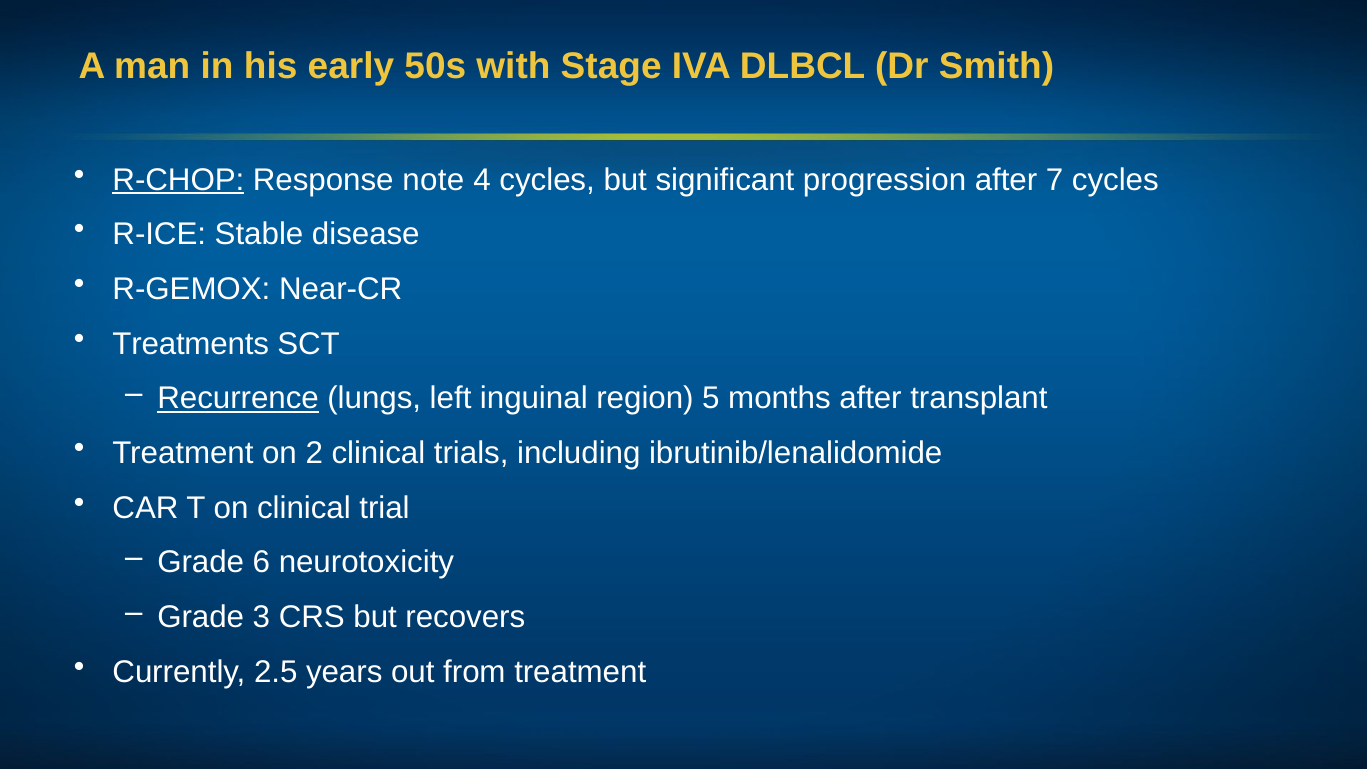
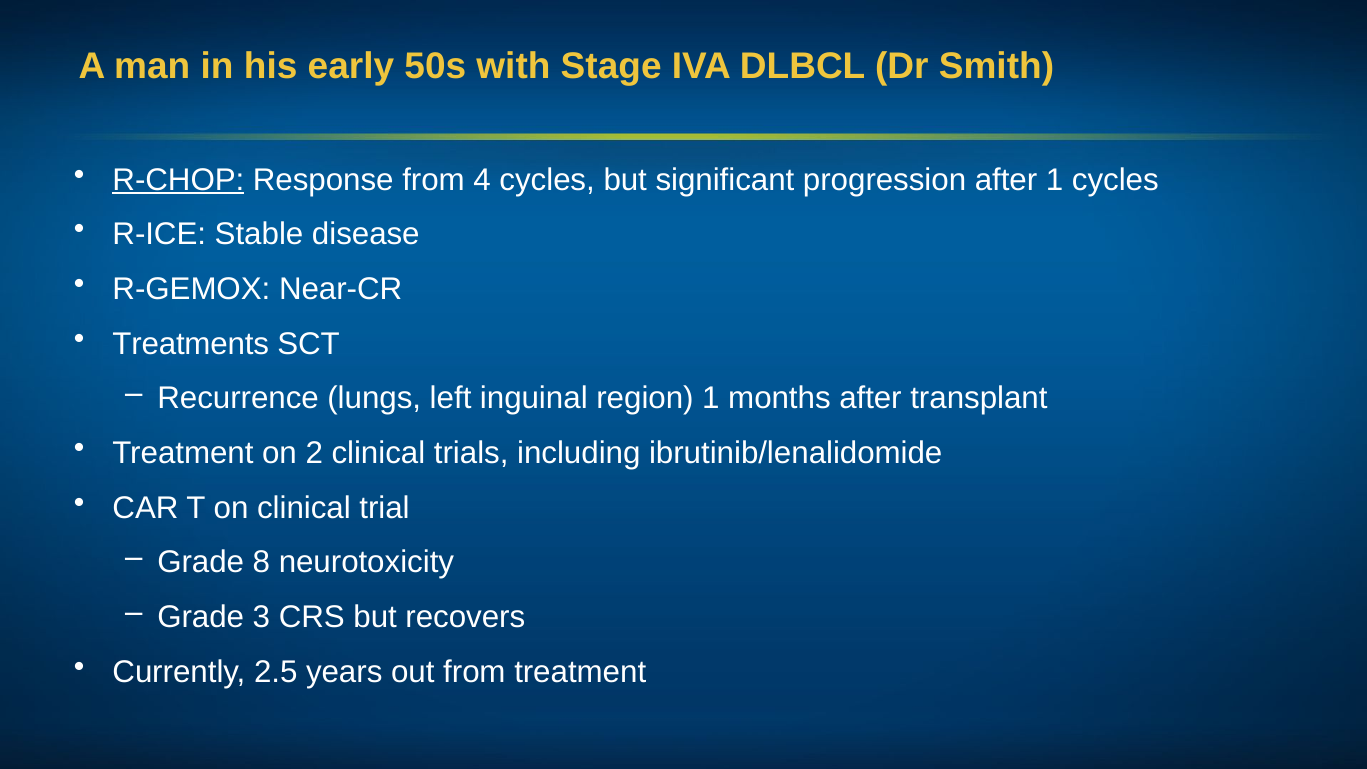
Response note: note -> from
after 7: 7 -> 1
Recurrence underline: present -> none
region 5: 5 -> 1
6: 6 -> 8
